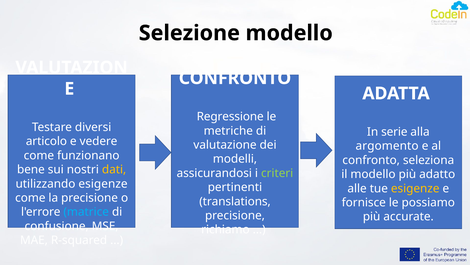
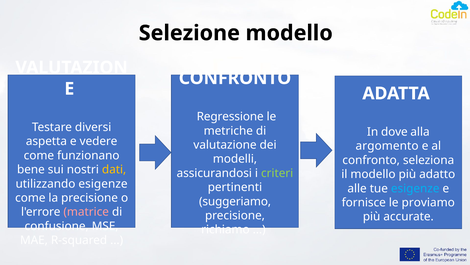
serie: serie -> dove
articolo: articolo -> aspetta
esigenze at (415, 188) colour: yellow -> light blue
translations: translations -> suggeriamo
possiamo: possiamo -> proviamo
matrice colour: light blue -> pink
